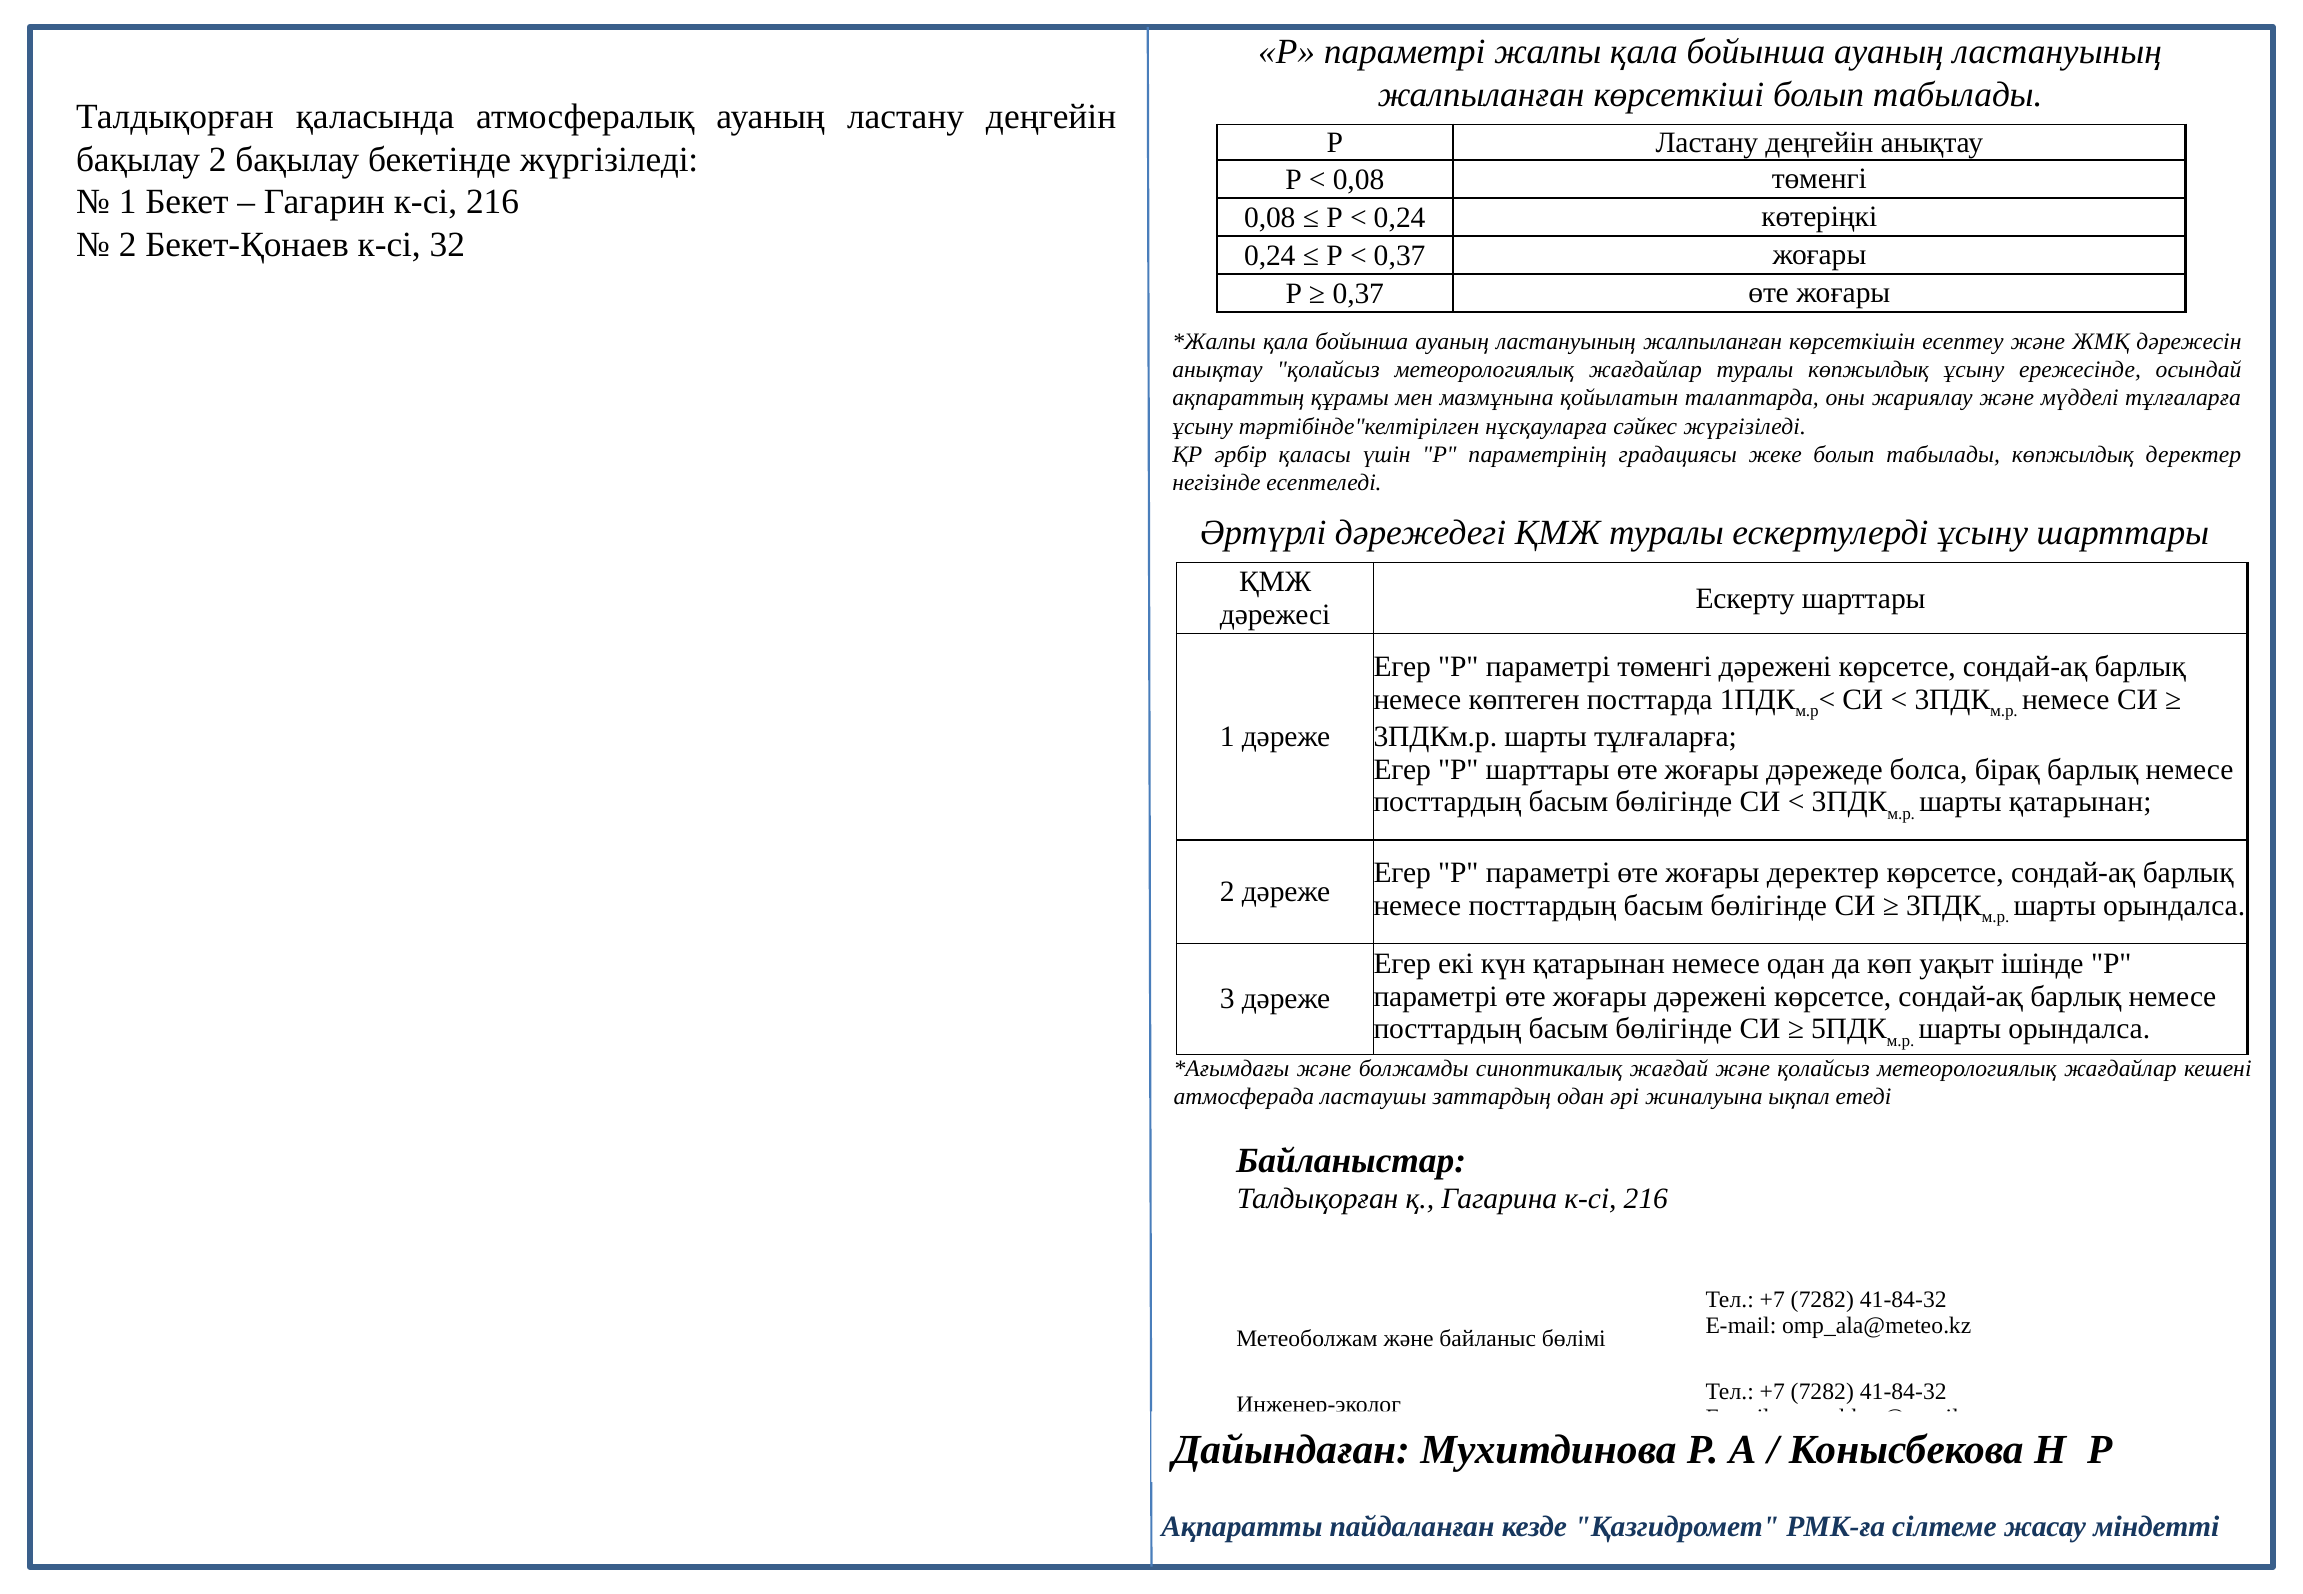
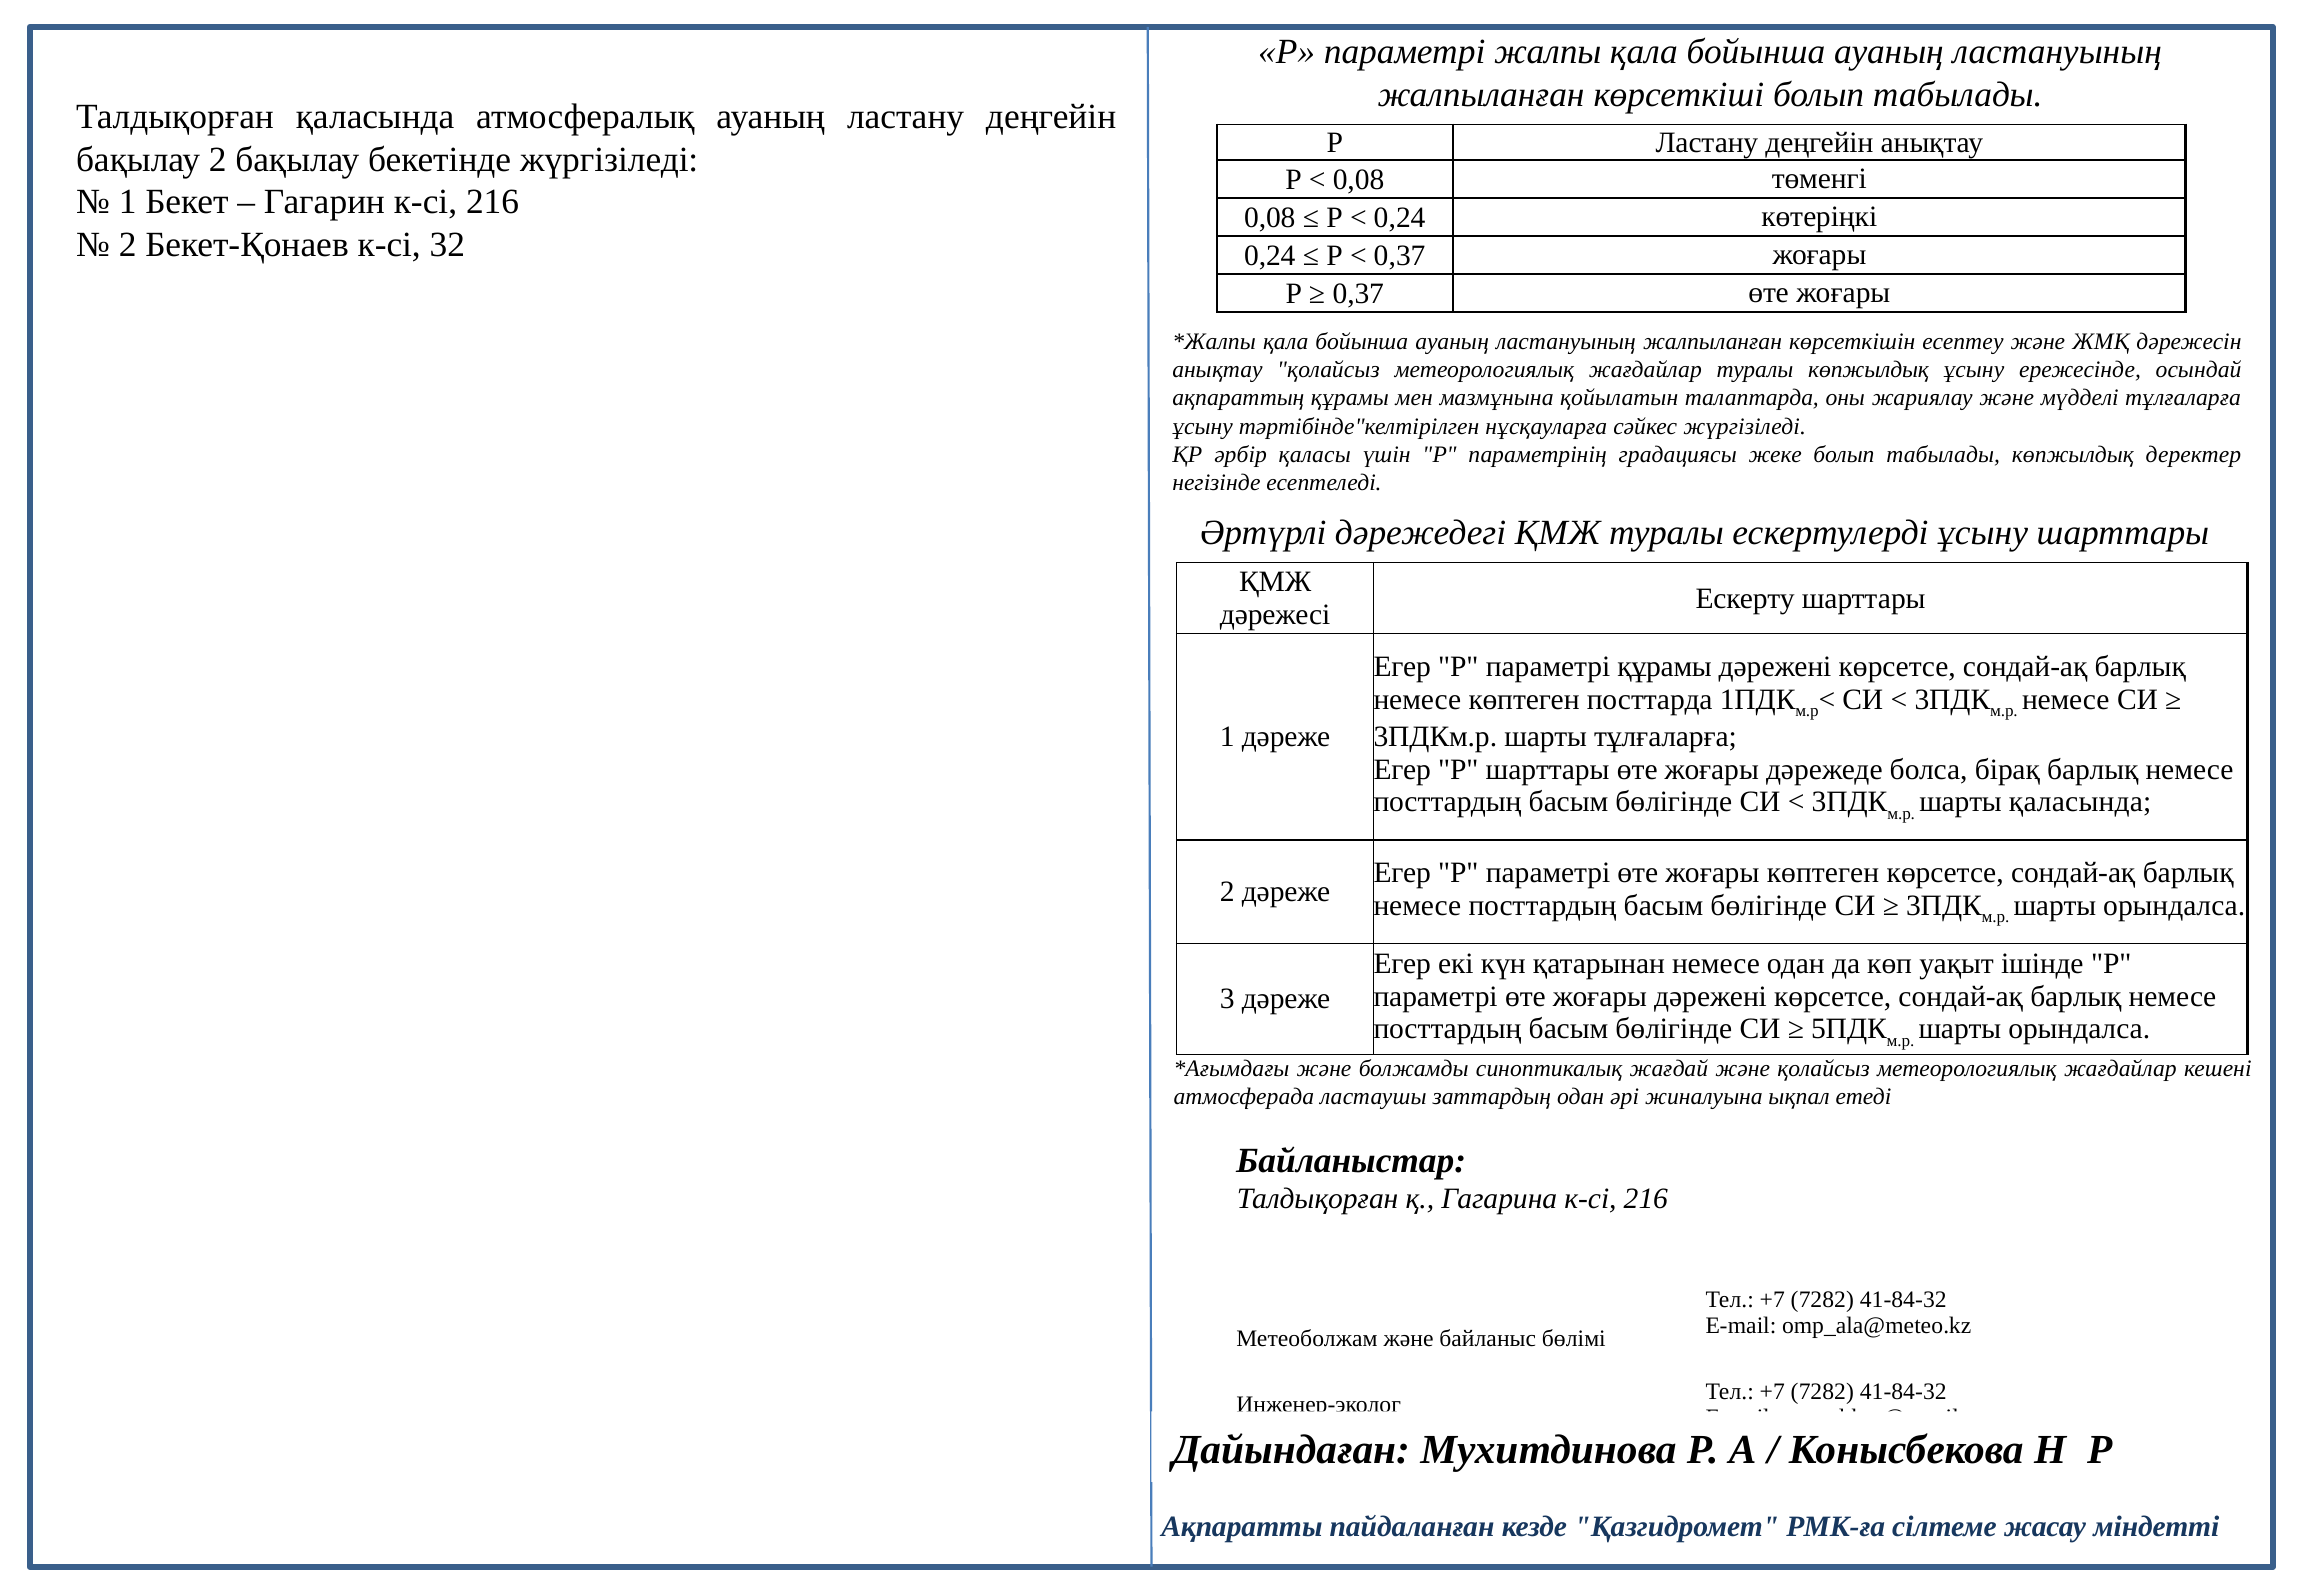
параметрі төменгі: төменгі -> құрамы
шарты қатарынан: қатарынан -> қаласында
жоғары деректер: деректер -> көптеген
